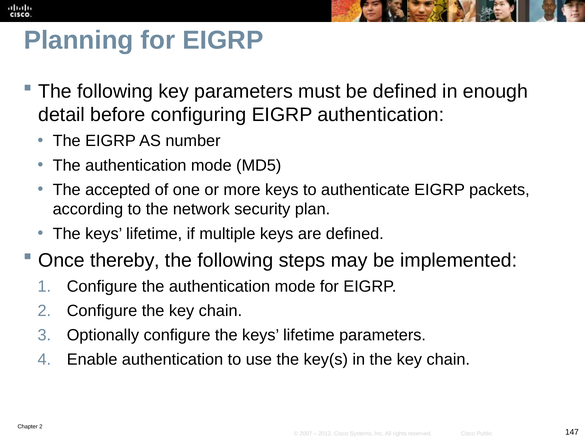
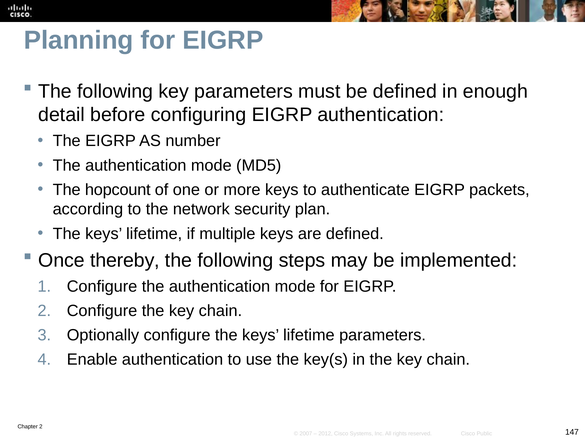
accepted: accepted -> hopcount
